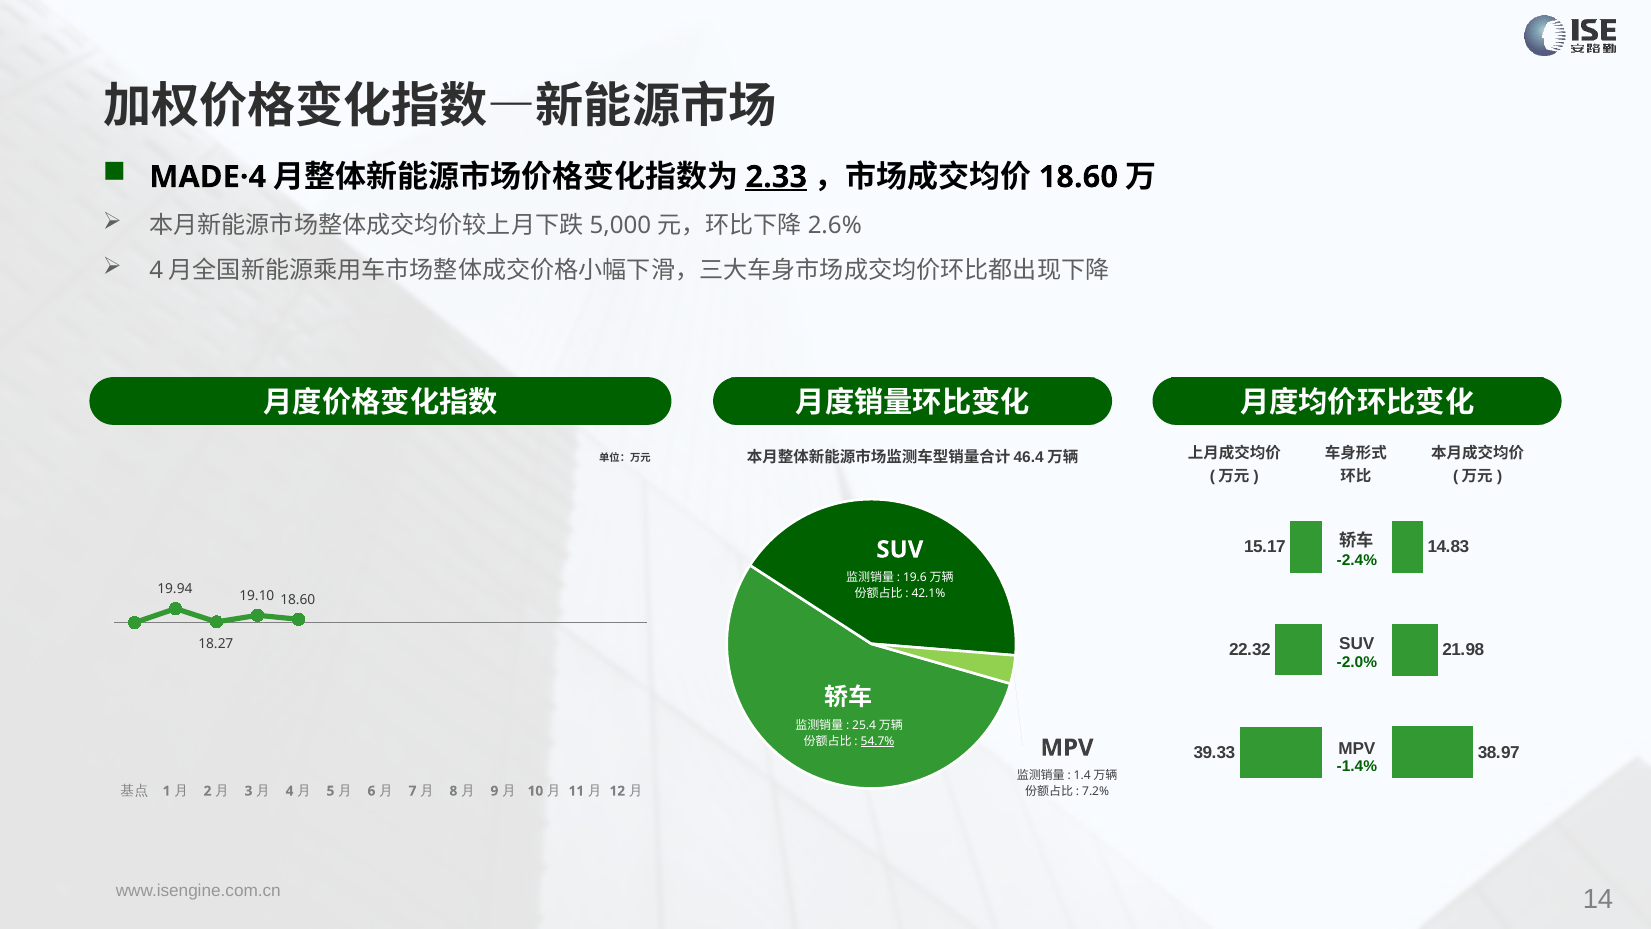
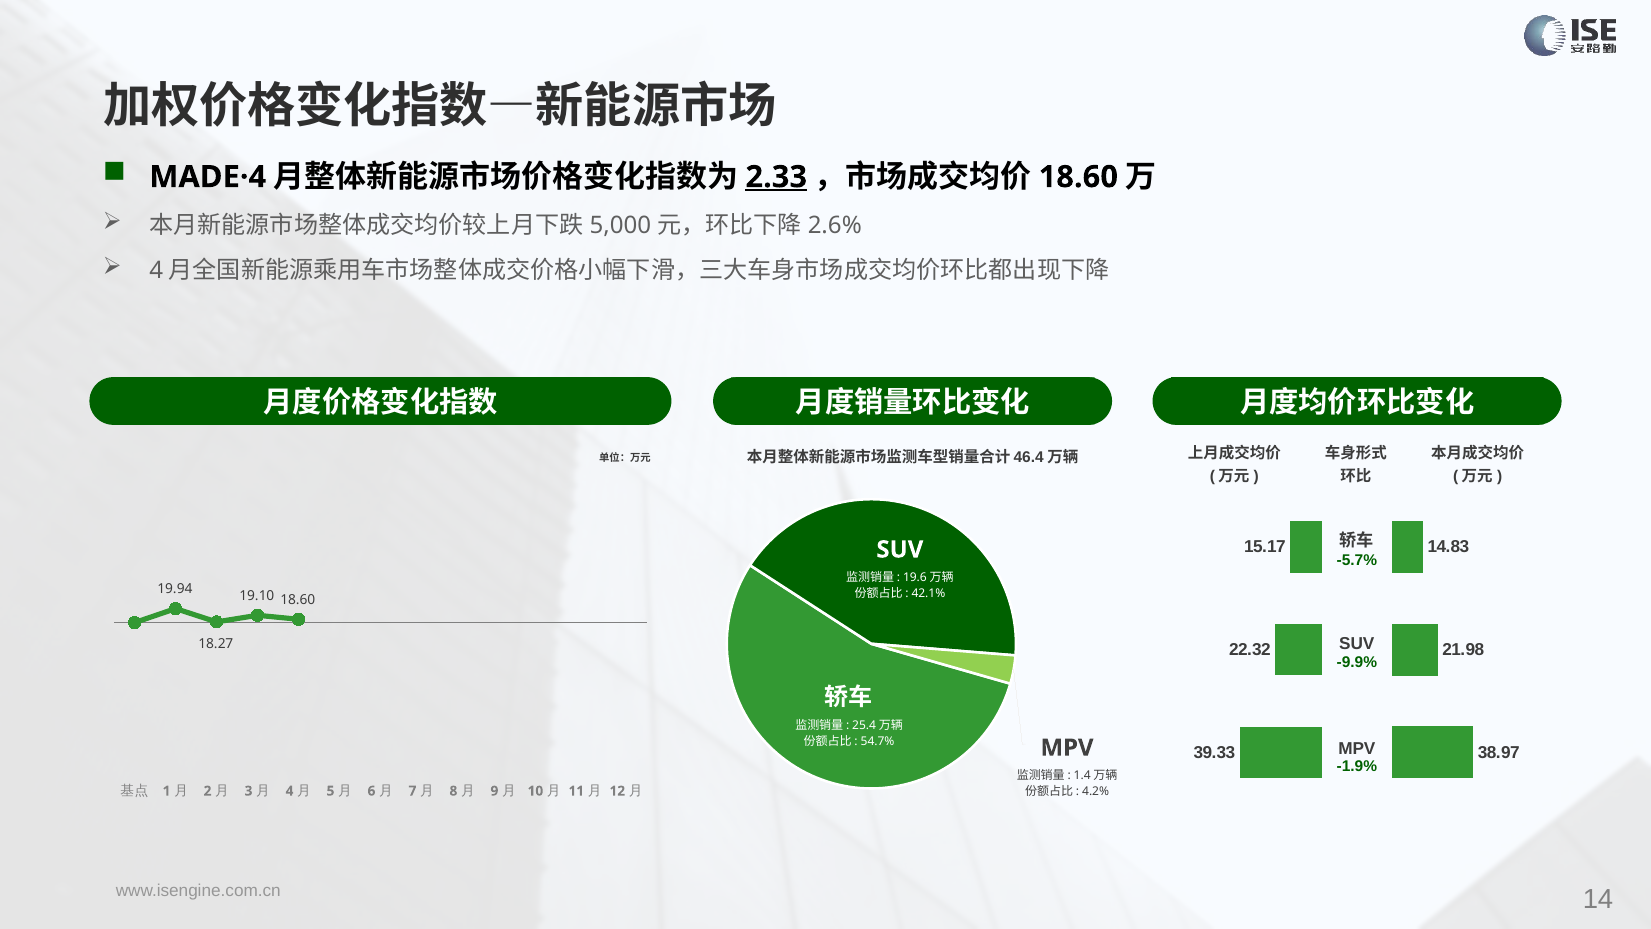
-2.4%: -2.4% -> -5.7%
-2.0%: -2.0% -> -9.9%
54.7% underline: present -> none
-1.4%: -1.4% -> -1.9%
7.2%: 7.2% -> 4.2%
